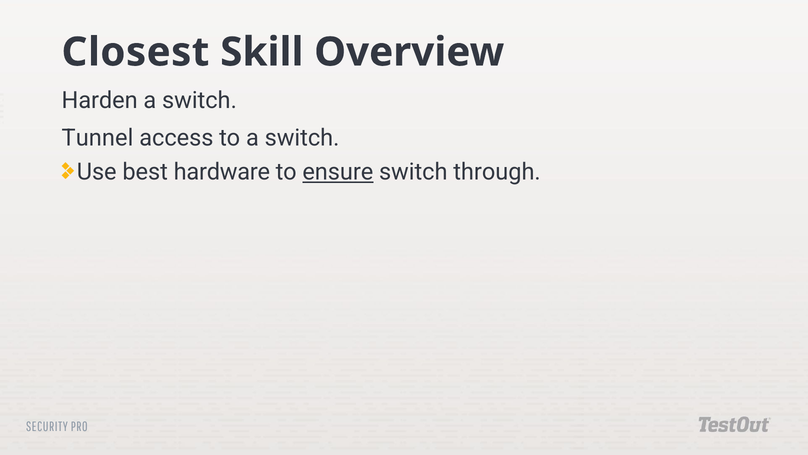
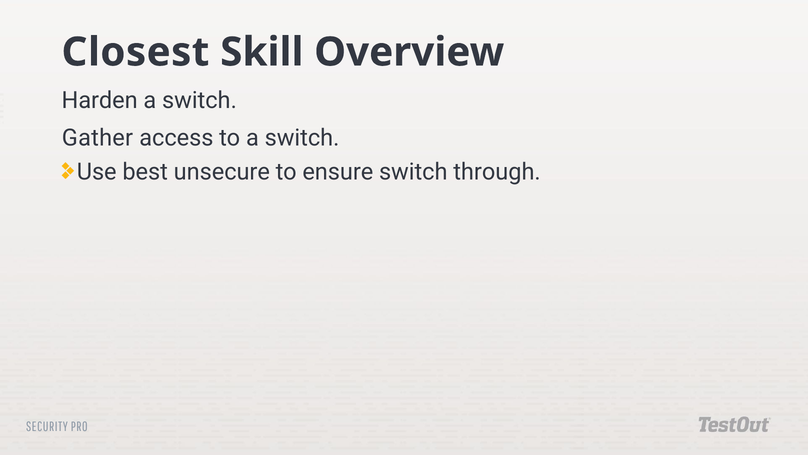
Tunnel: Tunnel -> Gather
hardware: hardware -> unsecure
ensure underline: present -> none
